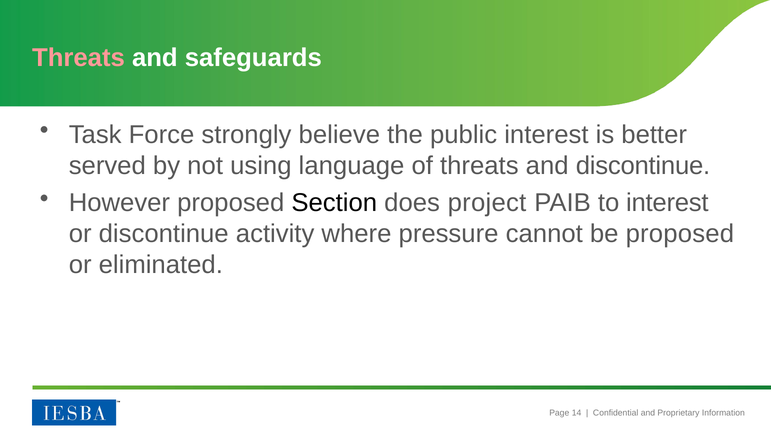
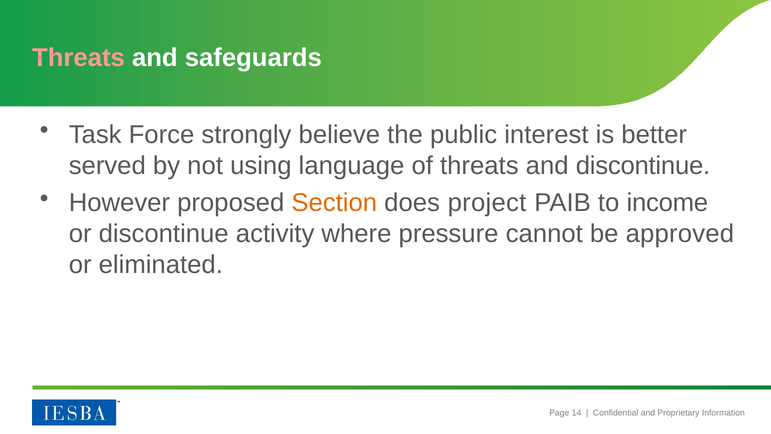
Section colour: black -> orange
to interest: interest -> income
be proposed: proposed -> approved
